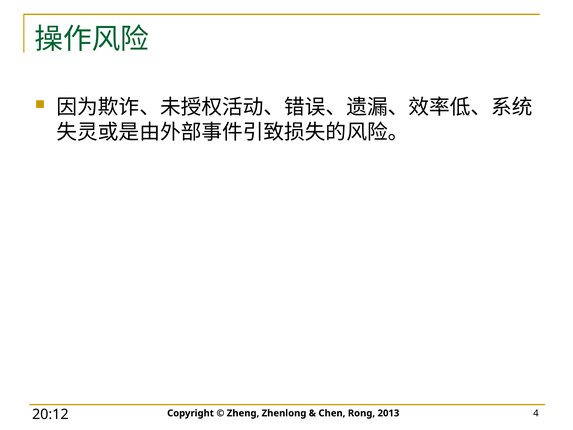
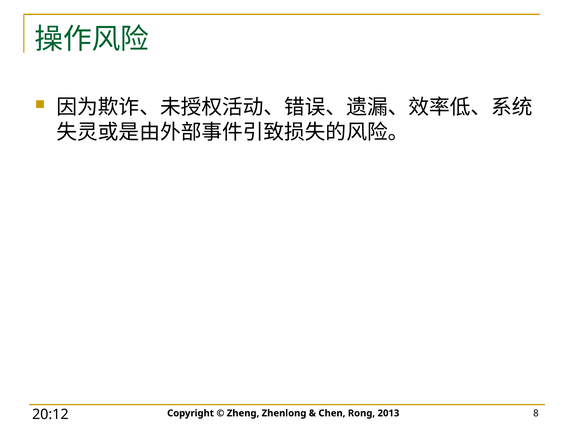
4: 4 -> 8
